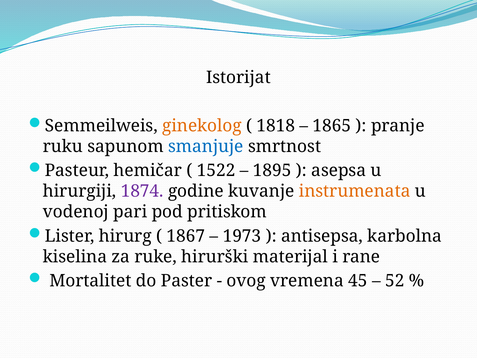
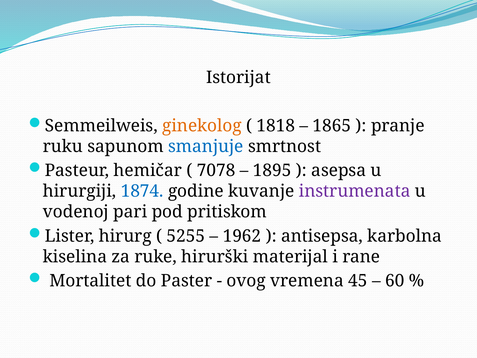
1522: 1522 -> 7078
1874 colour: purple -> blue
instrumenata colour: orange -> purple
1867: 1867 -> 5255
1973: 1973 -> 1962
52: 52 -> 60
